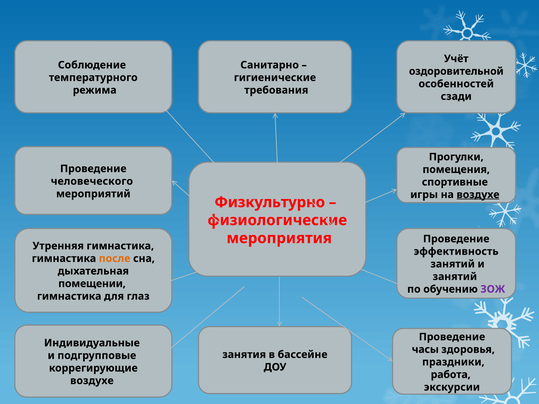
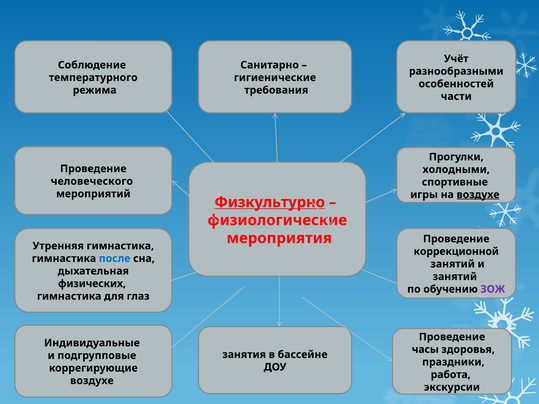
оздоровительной: оздоровительной -> разнообразными
сзади: сзади -> части
помещения: помещения -> холодными
Физкультурно underline: none -> present
эффективность: эффективность -> коррекционной
после colour: orange -> blue
помещении: помещении -> физических
